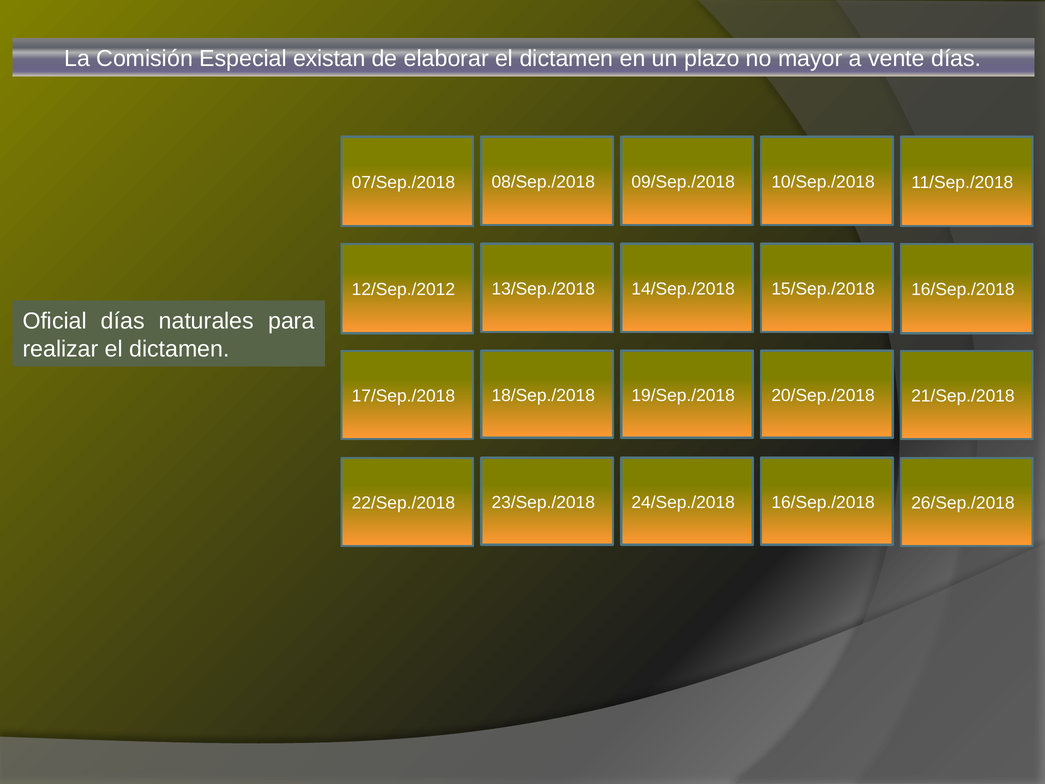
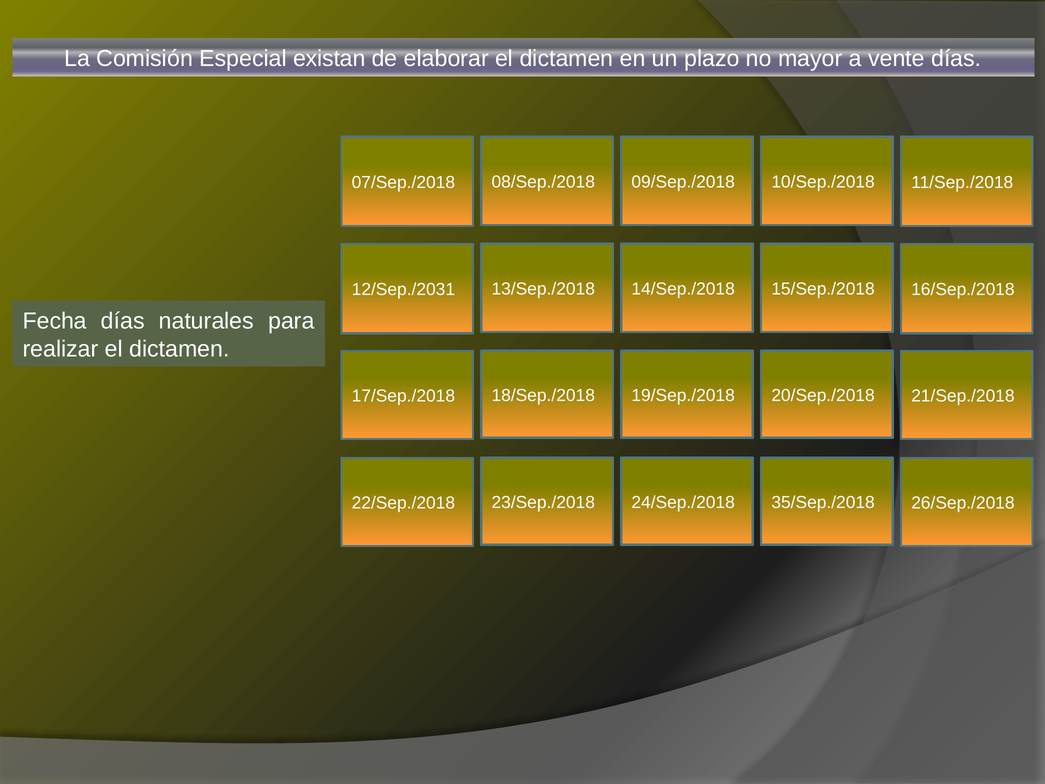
12/Sep./2012: 12/Sep./2012 -> 12/Sep./2031
Oficial: Oficial -> Fecha
24/Sep./2018 16/Sep./2018: 16/Sep./2018 -> 35/Sep./2018
